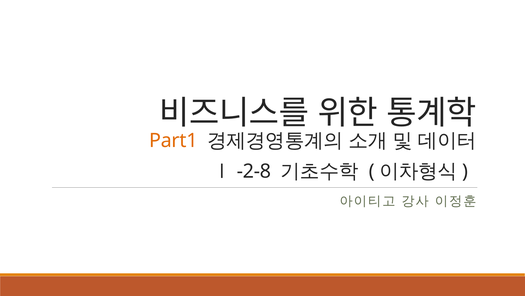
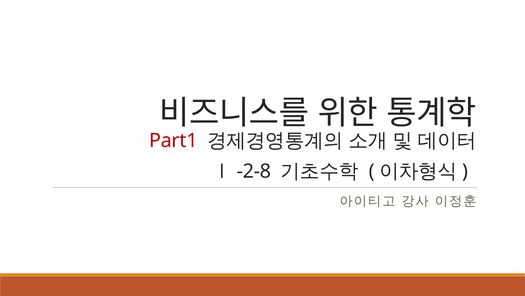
Part1 colour: orange -> red
